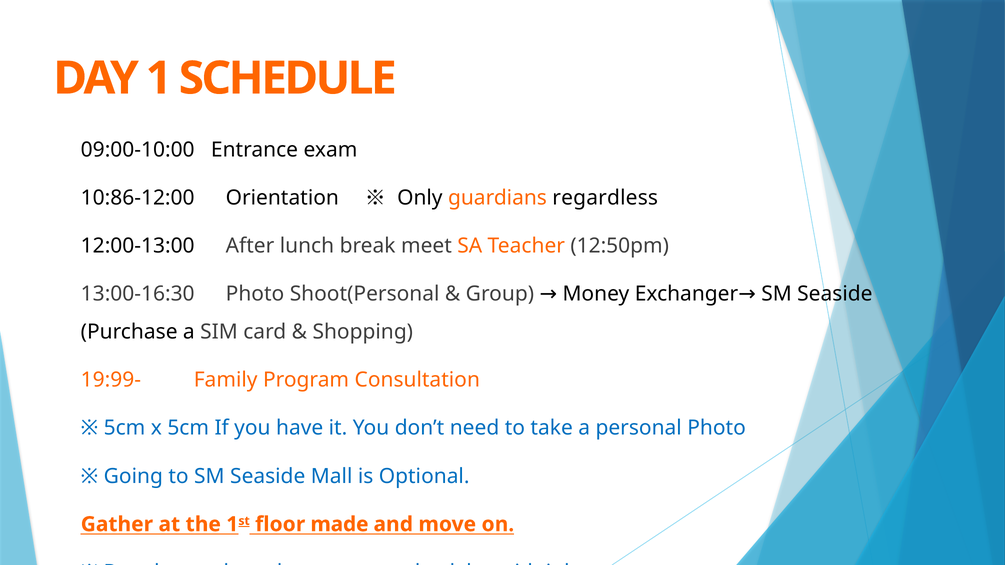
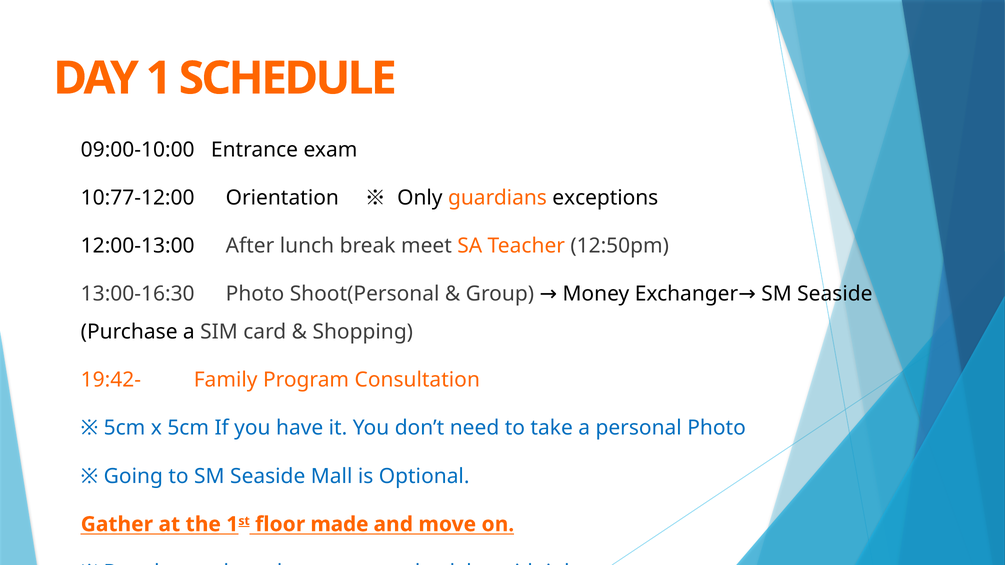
10:86-12:00: 10:86-12:00 -> 10:77-12:00
regardless: regardless -> exceptions
19:99-: 19:99- -> 19:42-
